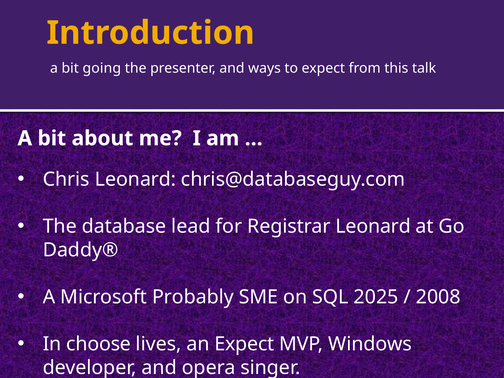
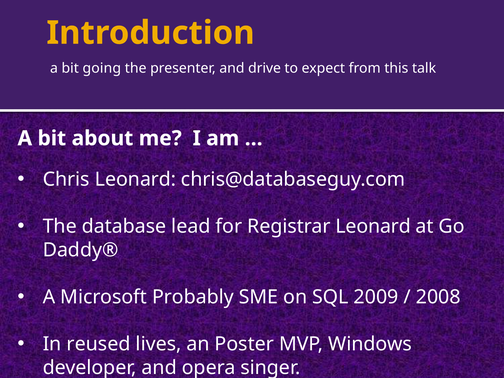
ways: ways -> drive
2025: 2025 -> 2009
choose: choose -> reused
an Expect: Expect -> Poster
